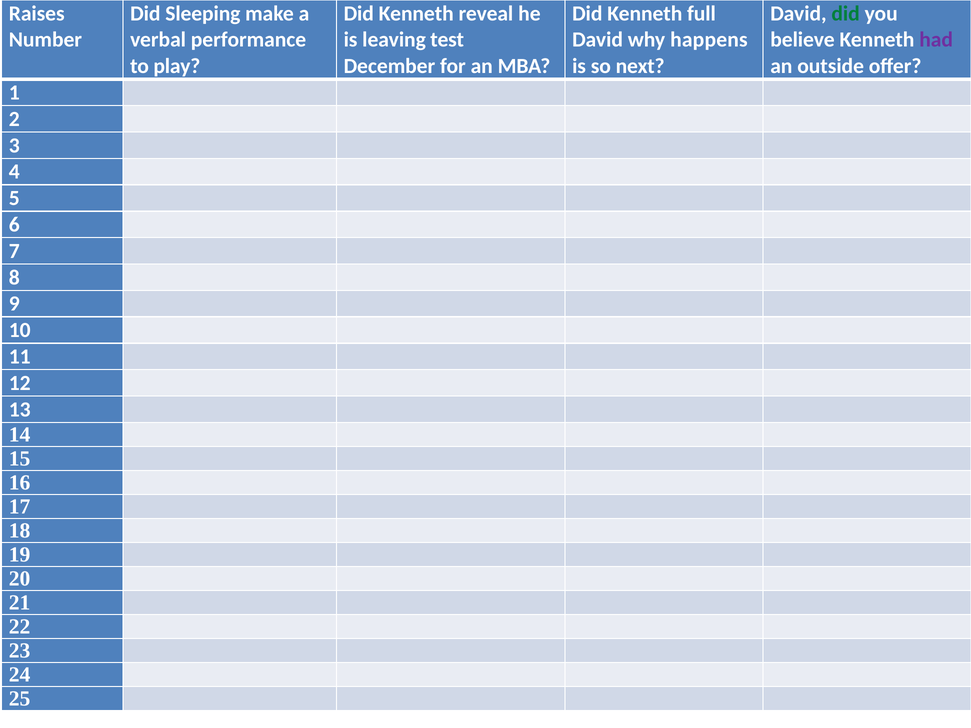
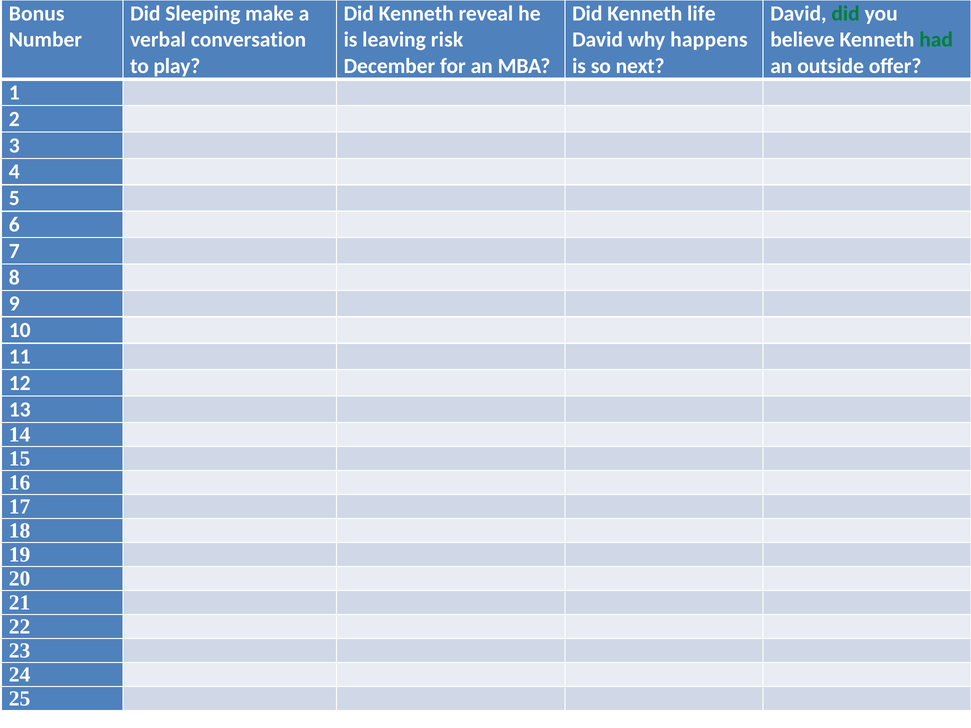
Raises: Raises -> Bonus
full: full -> life
performance: performance -> conversation
test: test -> risk
had colour: purple -> green
